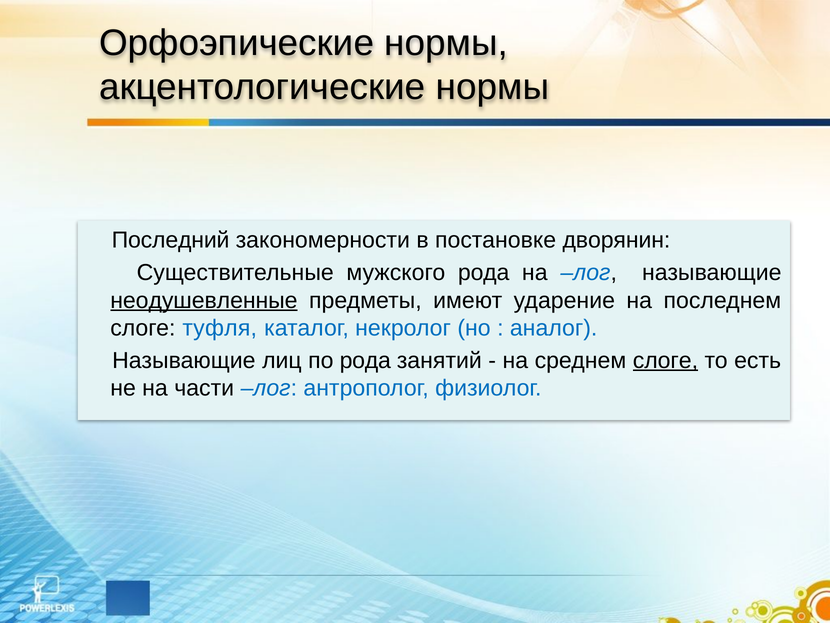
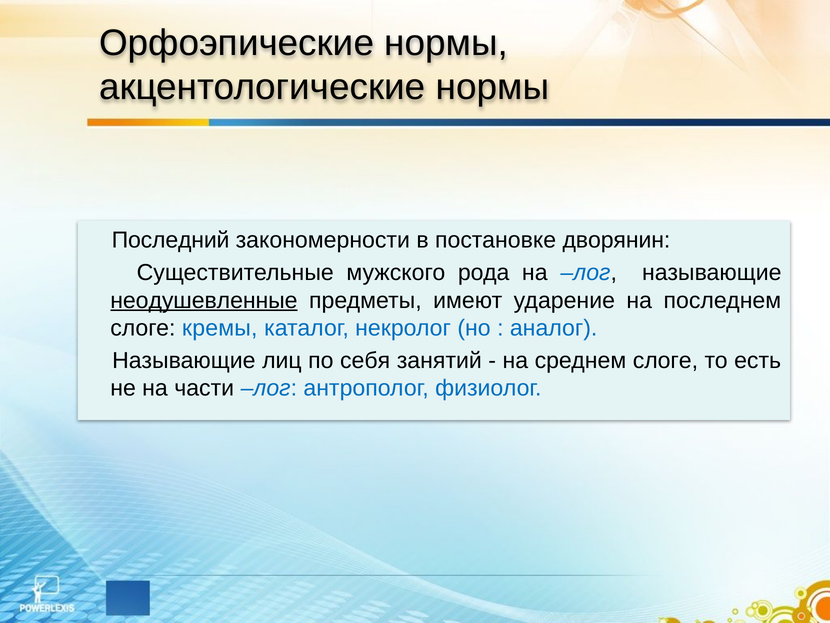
туфля: туфля -> кремы
по рода: рода -> себя
слоге at (665, 360) underline: present -> none
